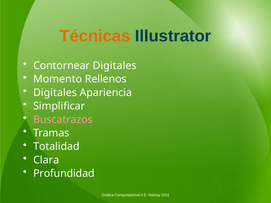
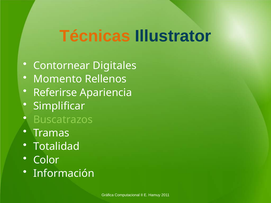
Digitales at (55, 93): Digitales -> Referirse
Buscatrazos colour: pink -> light green
Clara: Clara -> Color
Profundidad: Profundidad -> Información
